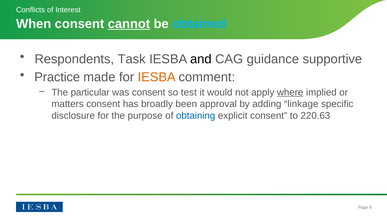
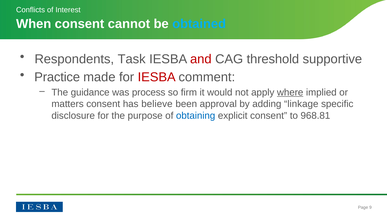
cannot underline: present -> none
and colour: black -> red
guidance: guidance -> threshold
IESBA at (157, 77) colour: orange -> red
particular: particular -> guidance
was consent: consent -> process
test: test -> firm
broadly: broadly -> believe
220.63: 220.63 -> 968.81
